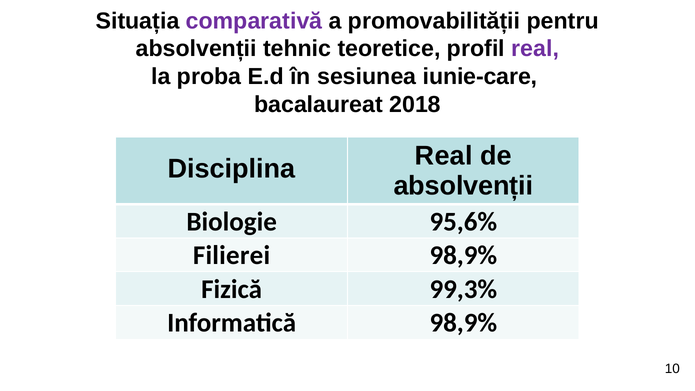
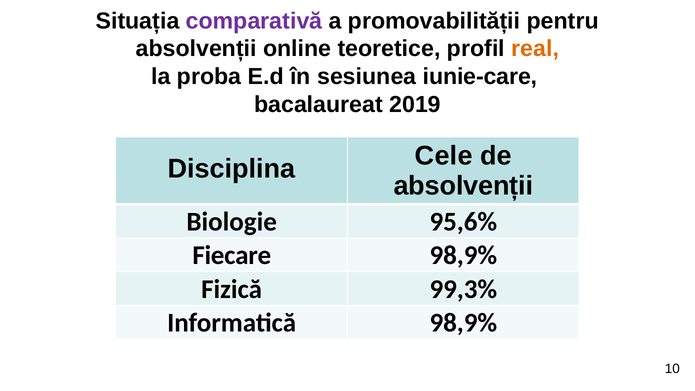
tehnic: tehnic -> online
real at (535, 49) colour: purple -> orange
2018: 2018 -> 2019
Disciplina Real: Real -> Cele
Filierei: Filierei -> Fiecare
